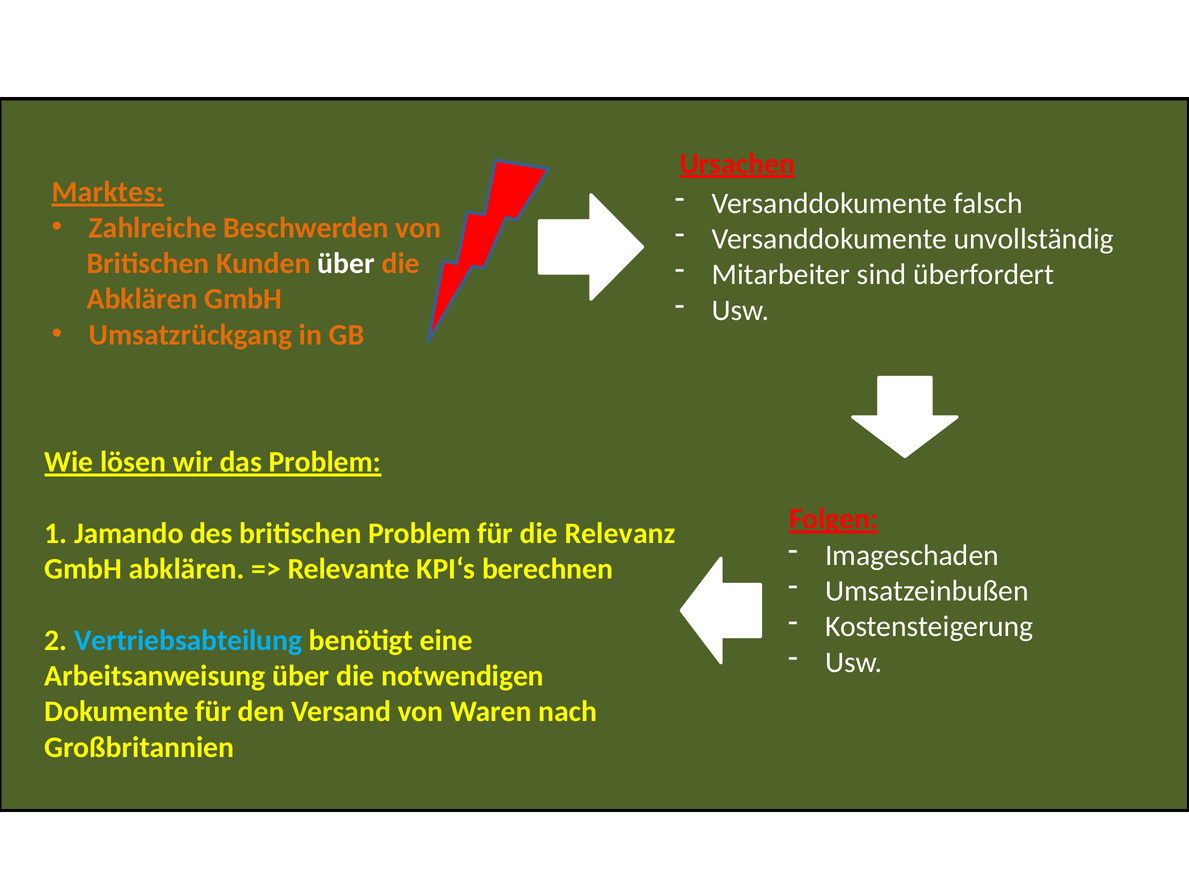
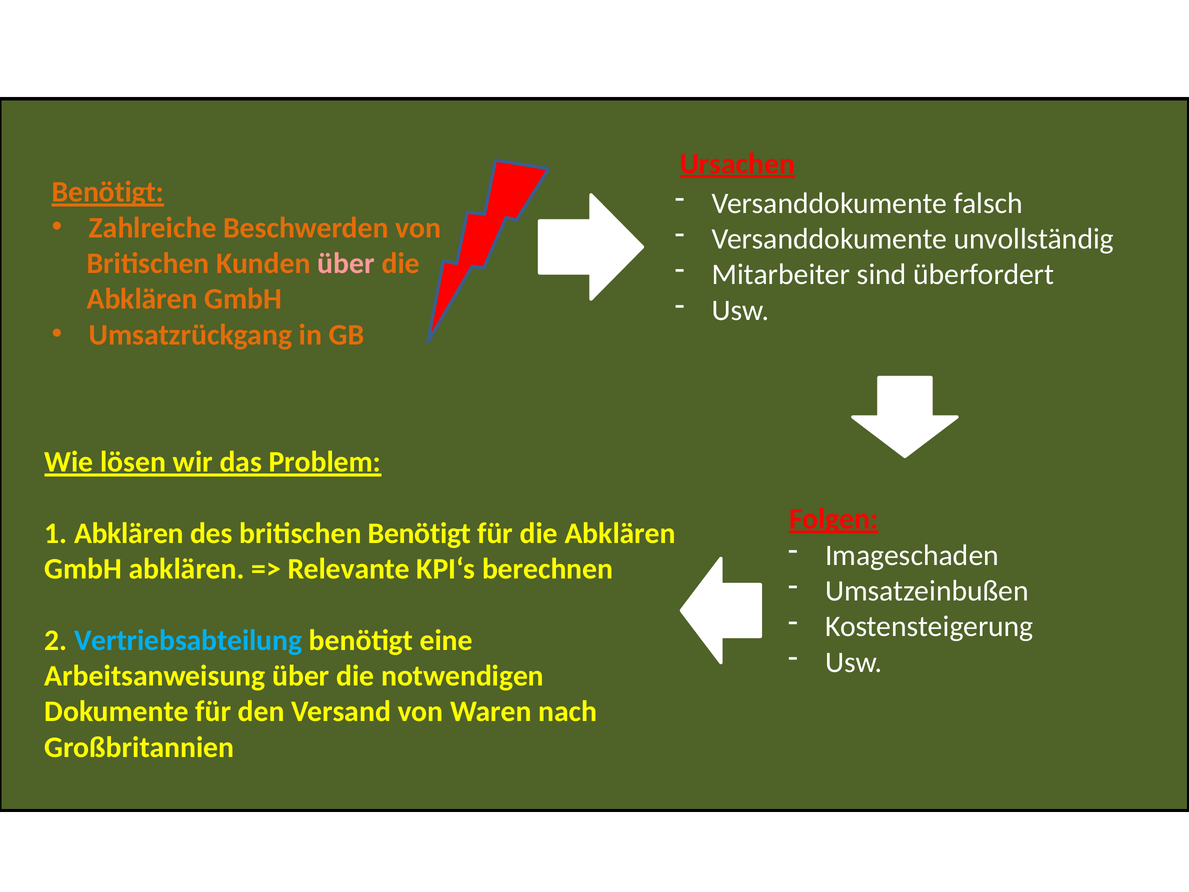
Marktes at (108, 192): Marktes -> Benötigt
über at (346, 263) colour: white -> pink
1 Jamando: Jamando -> Abklären
britischen Problem: Problem -> Benötigt
für die Relevanz: Relevanz -> Abklären
